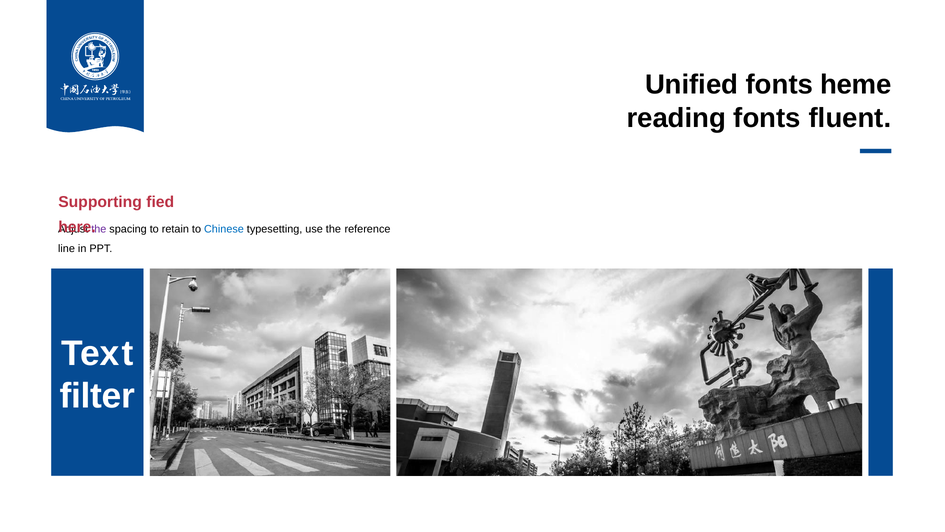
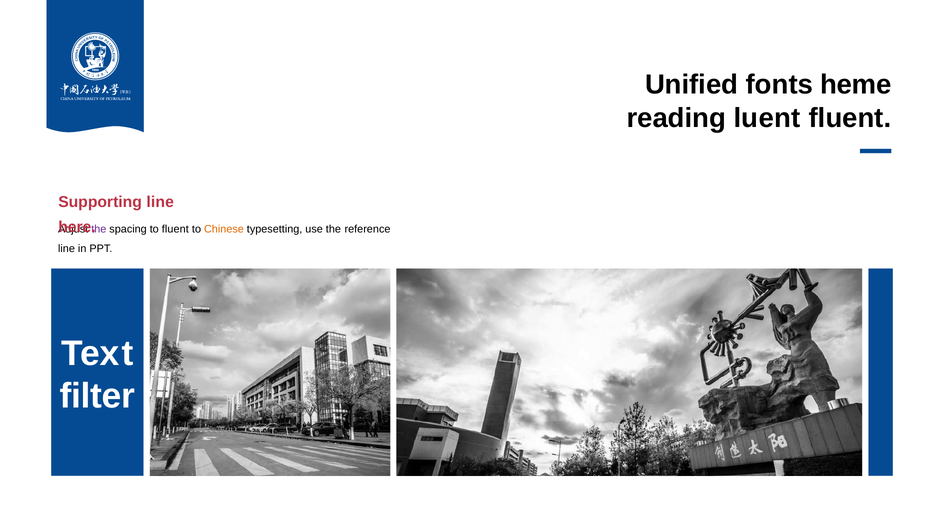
reading fonts: fonts -> luent
Supporting fied: fied -> line
to retain: retain -> fluent
Chinese colour: blue -> orange
